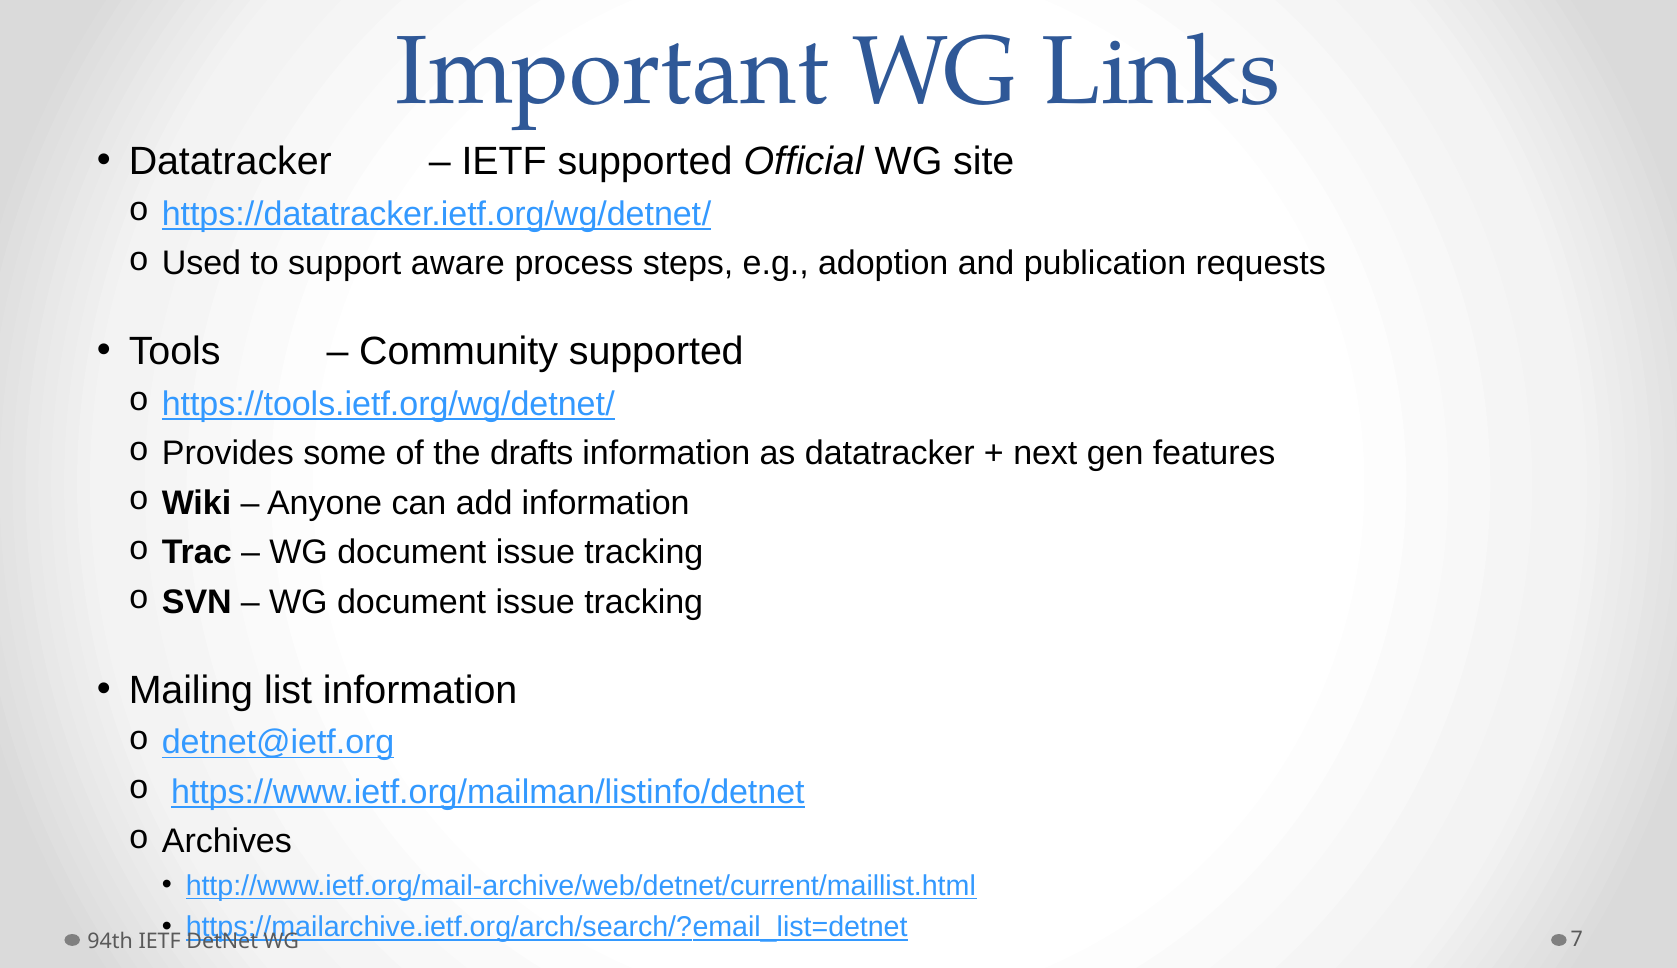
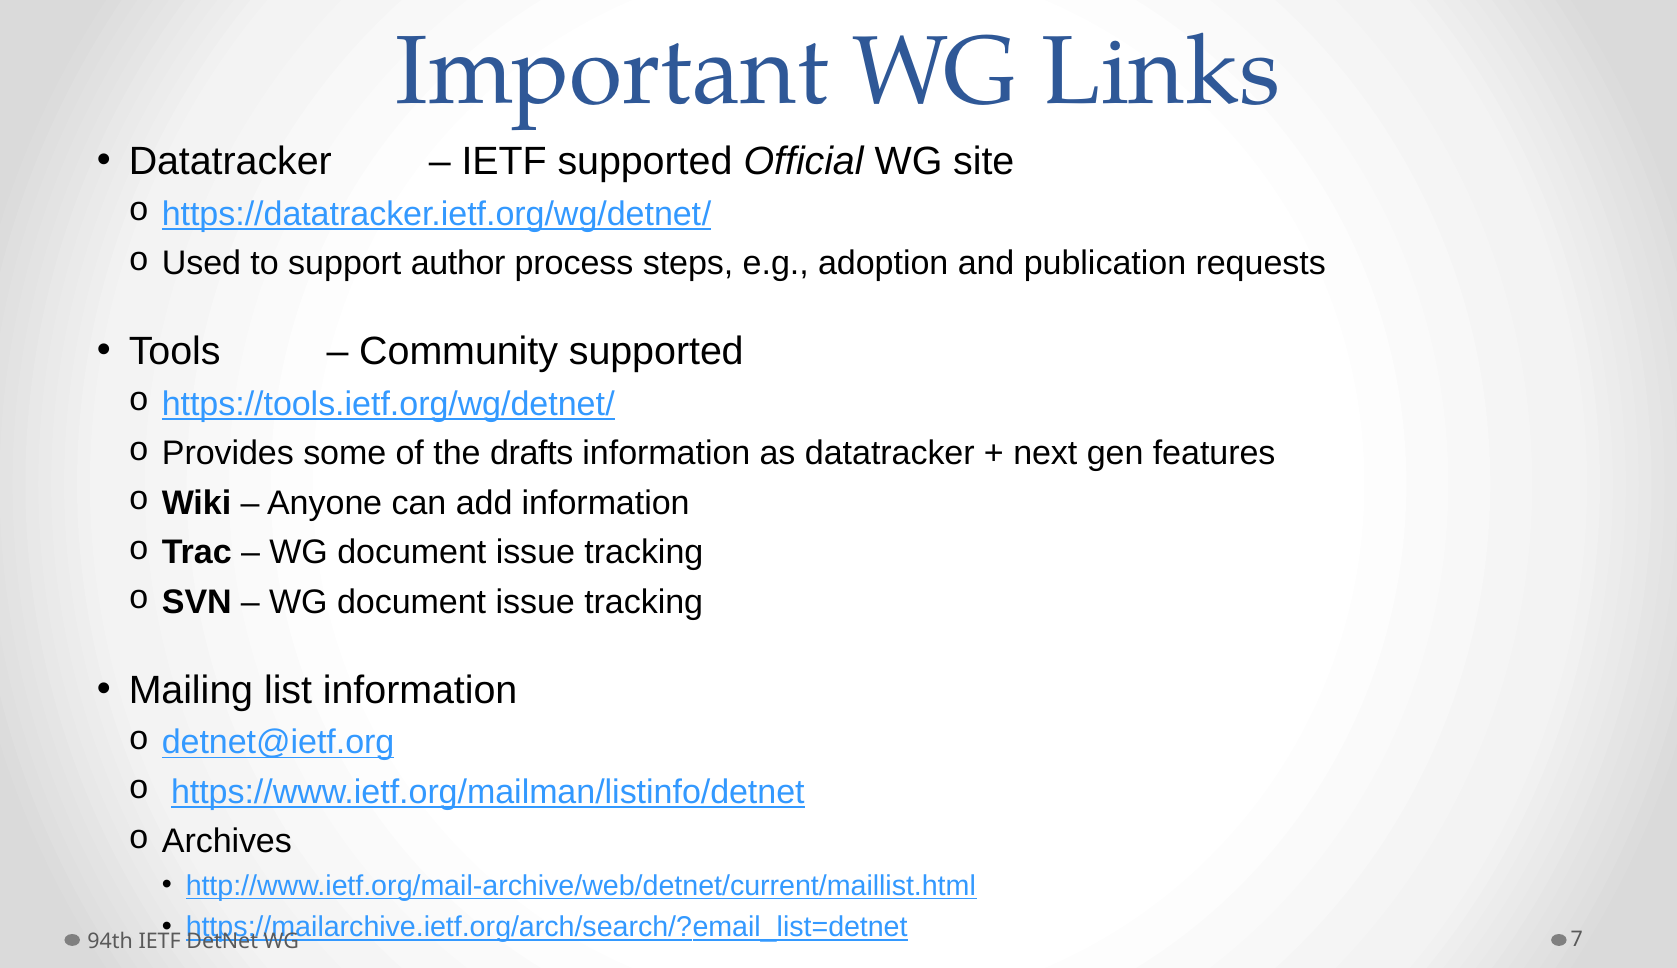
aware: aware -> author
